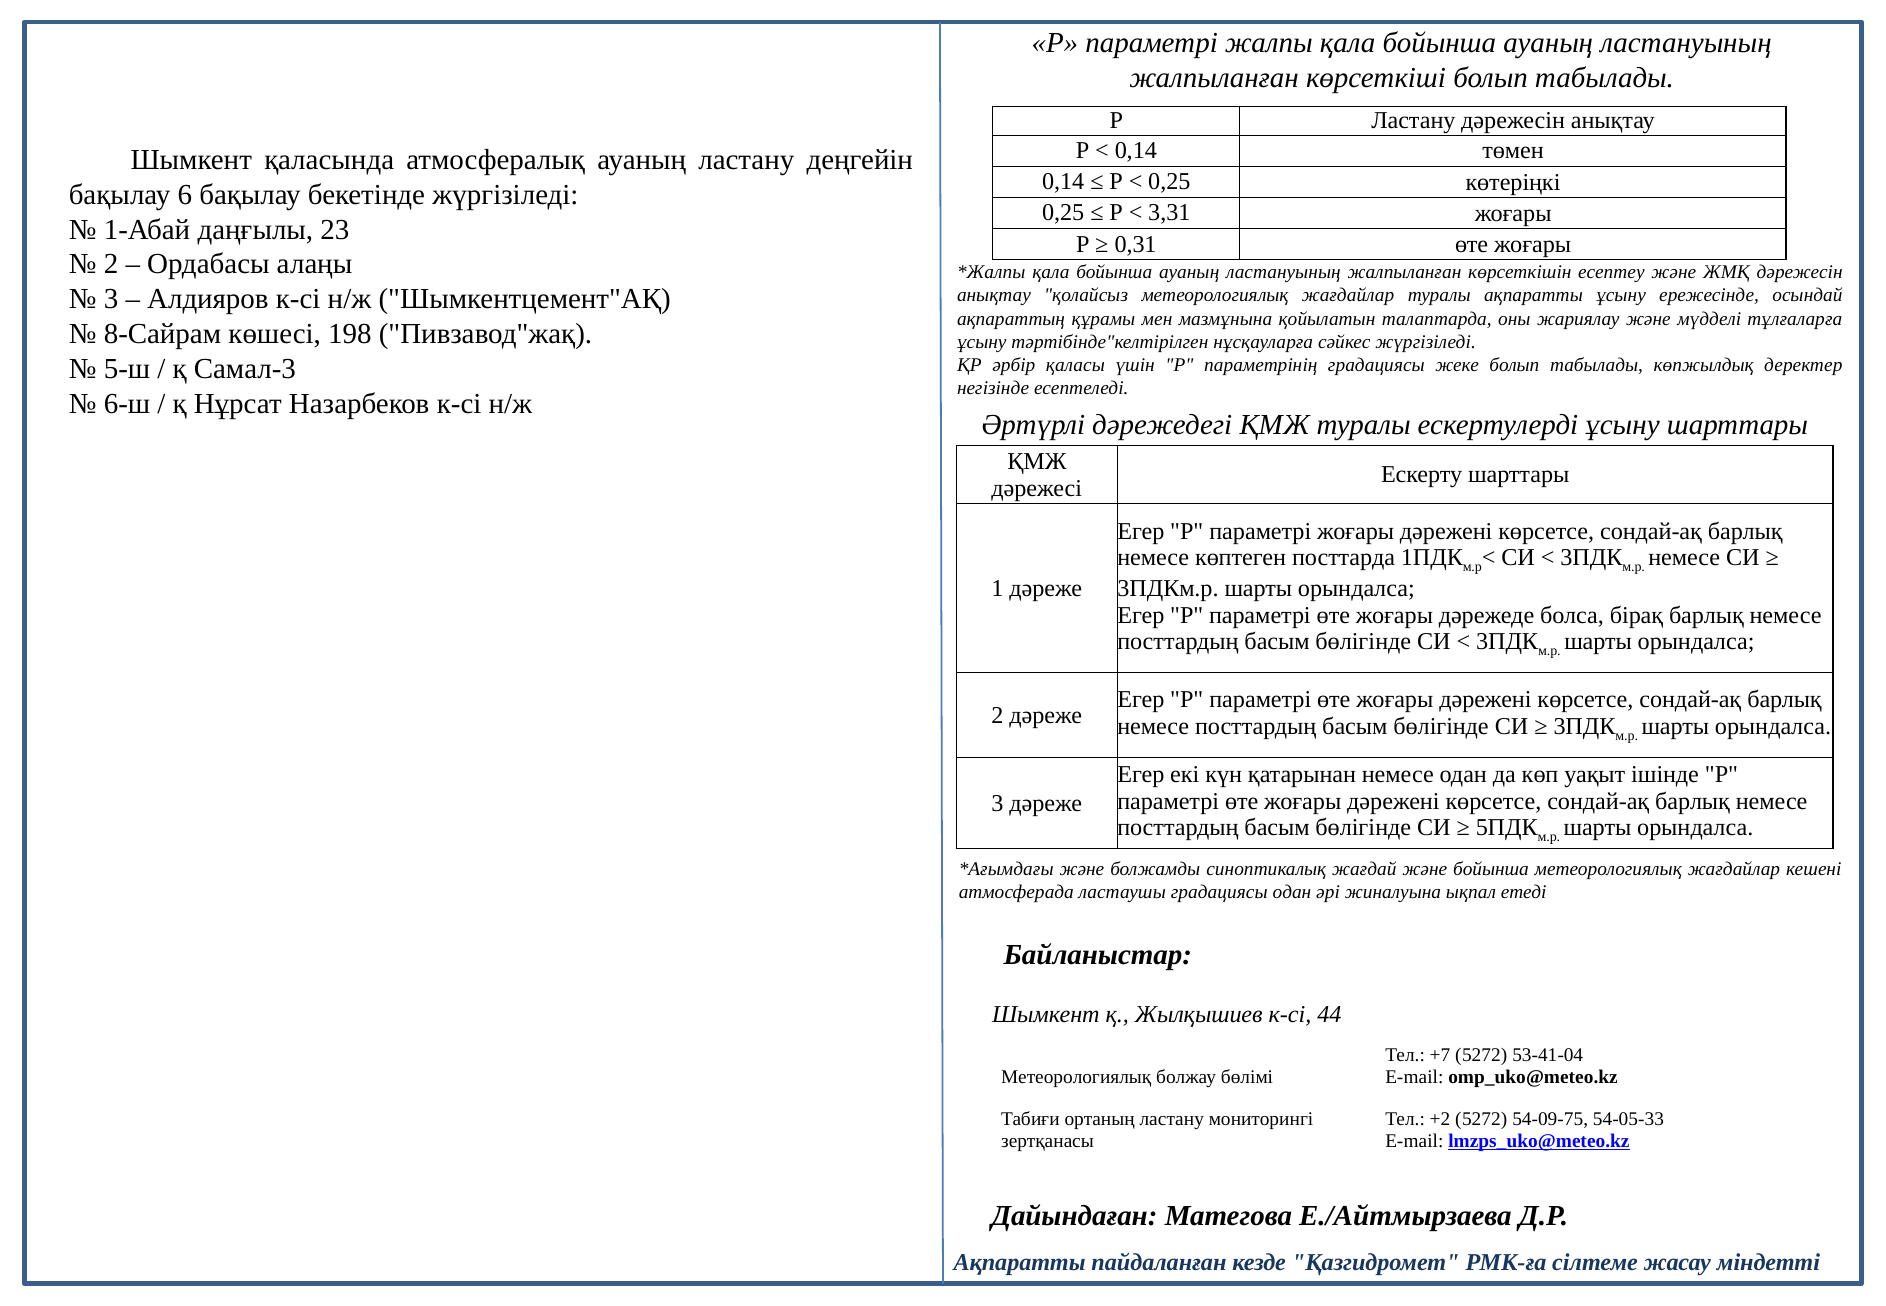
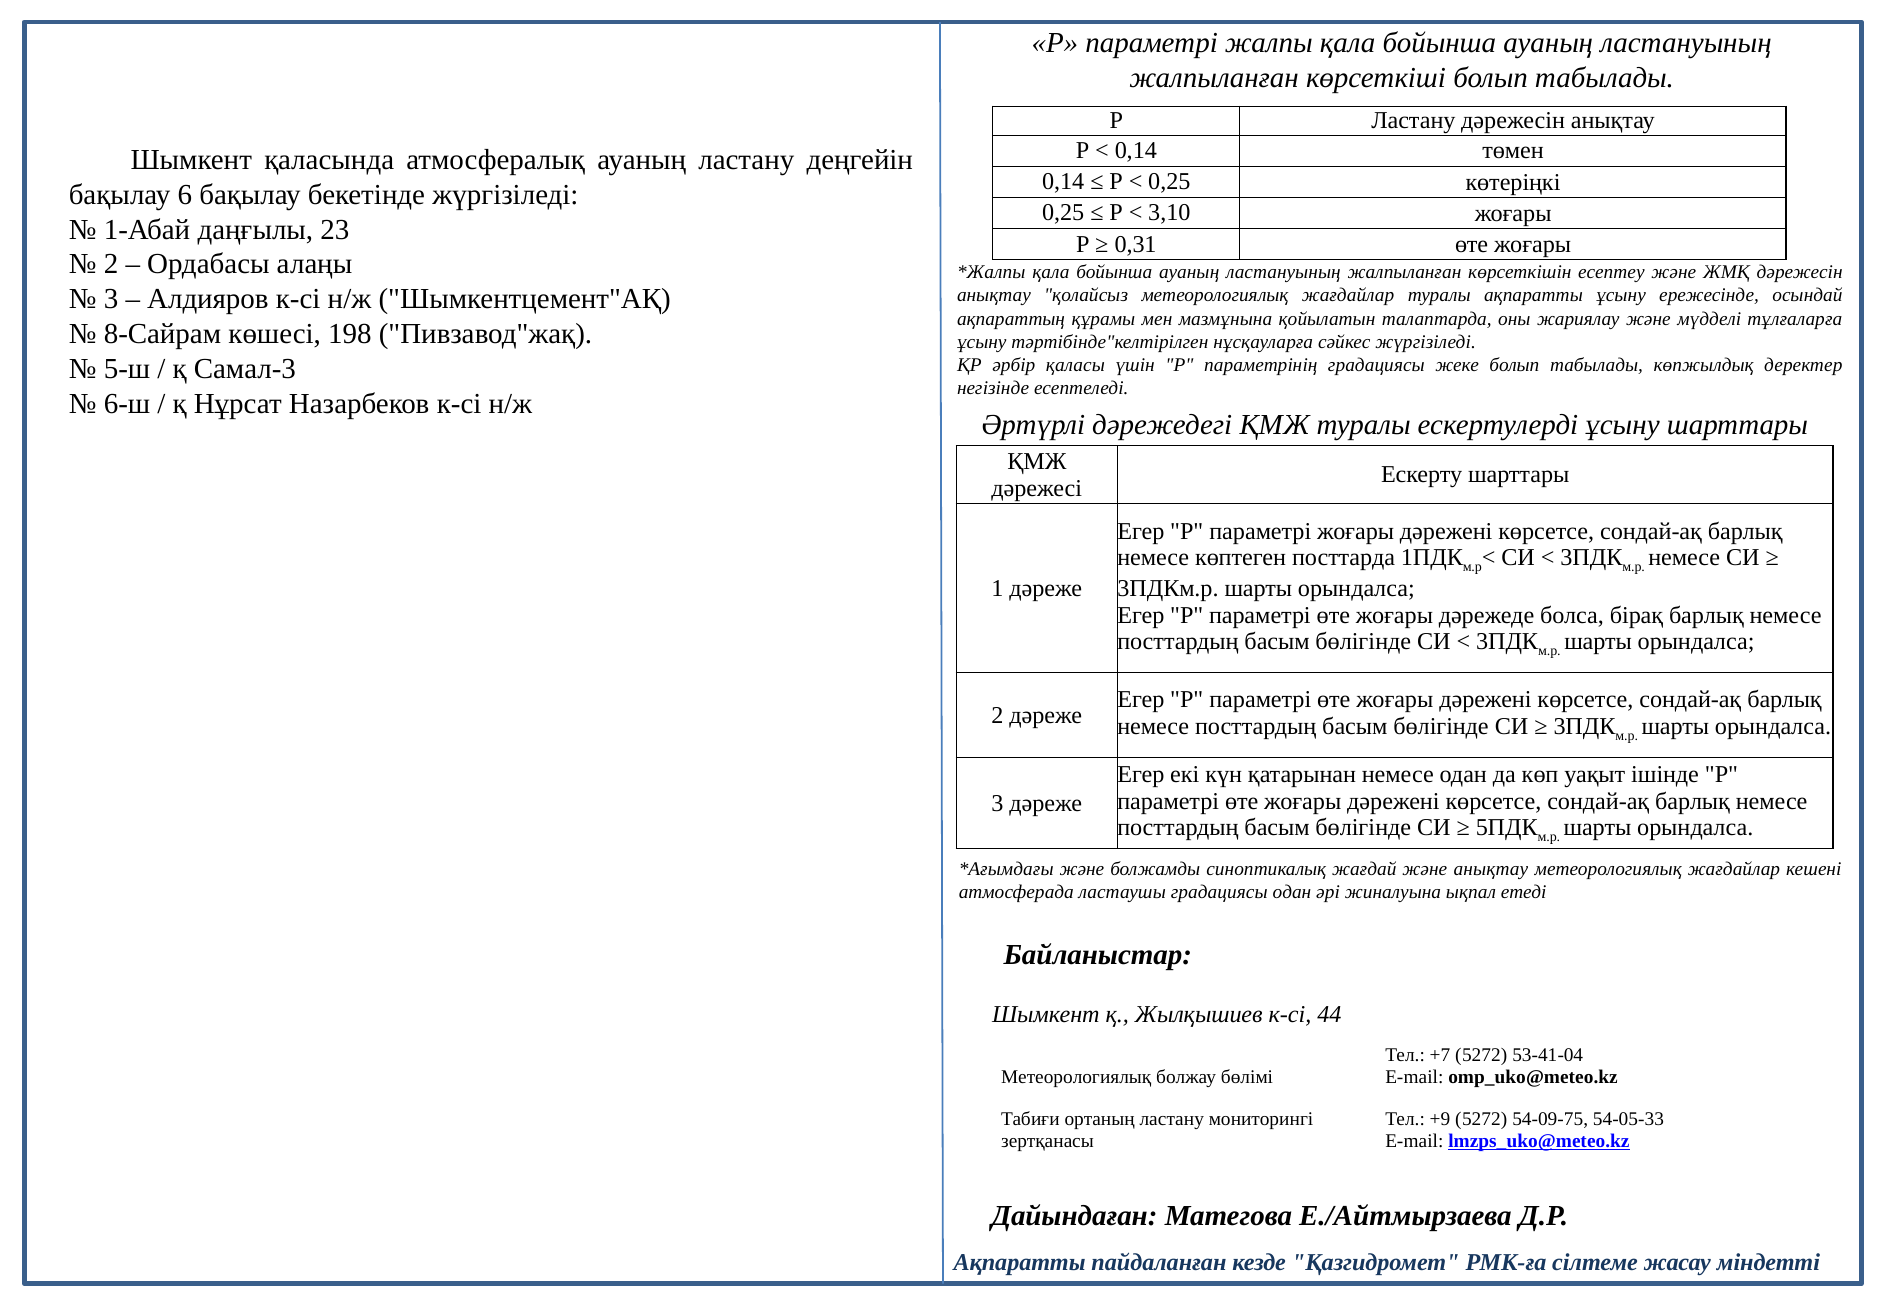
3,31: 3,31 -> 3,10
және бойынша: бойынша -> анықтау
+2: +2 -> +9
